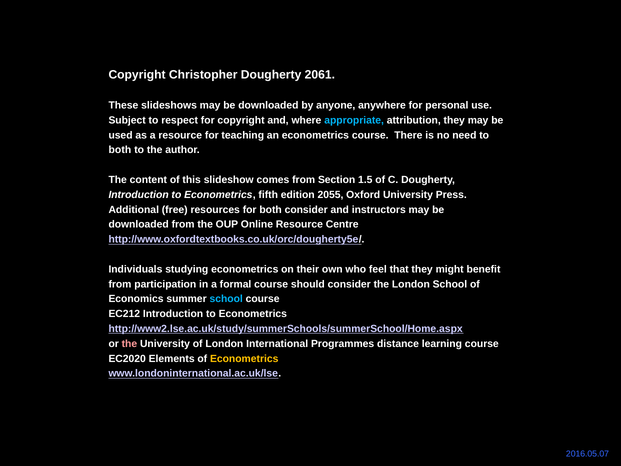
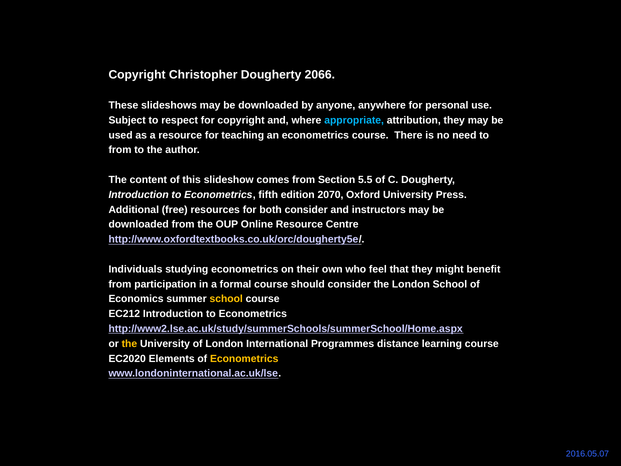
2061: 2061 -> 2066
both at (120, 150): both -> from
1.5: 1.5 -> 5.5
2055: 2055 -> 2070
school at (226, 299) colour: light blue -> yellow
the at (129, 344) colour: pink -> yellow
